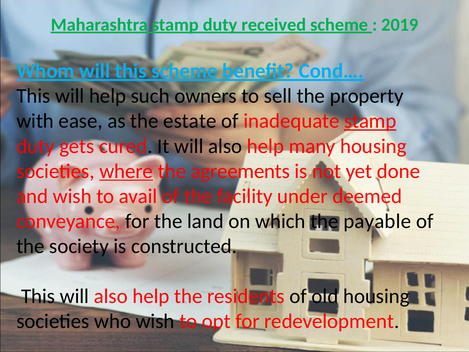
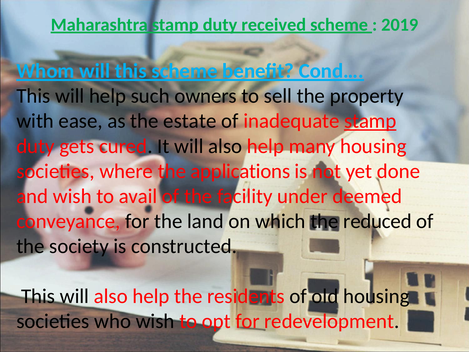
where underline: present -> none
agreements: agreements -> applications
payable: payable -> reduced
